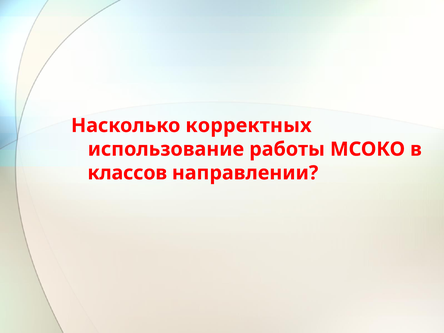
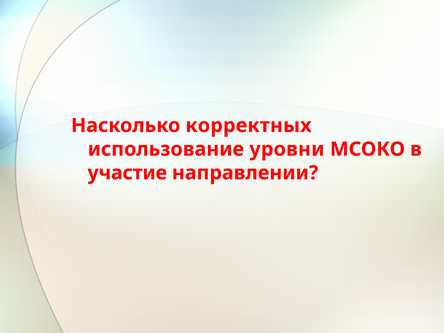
работы: работы -> уровни
классов: классов -> участие
